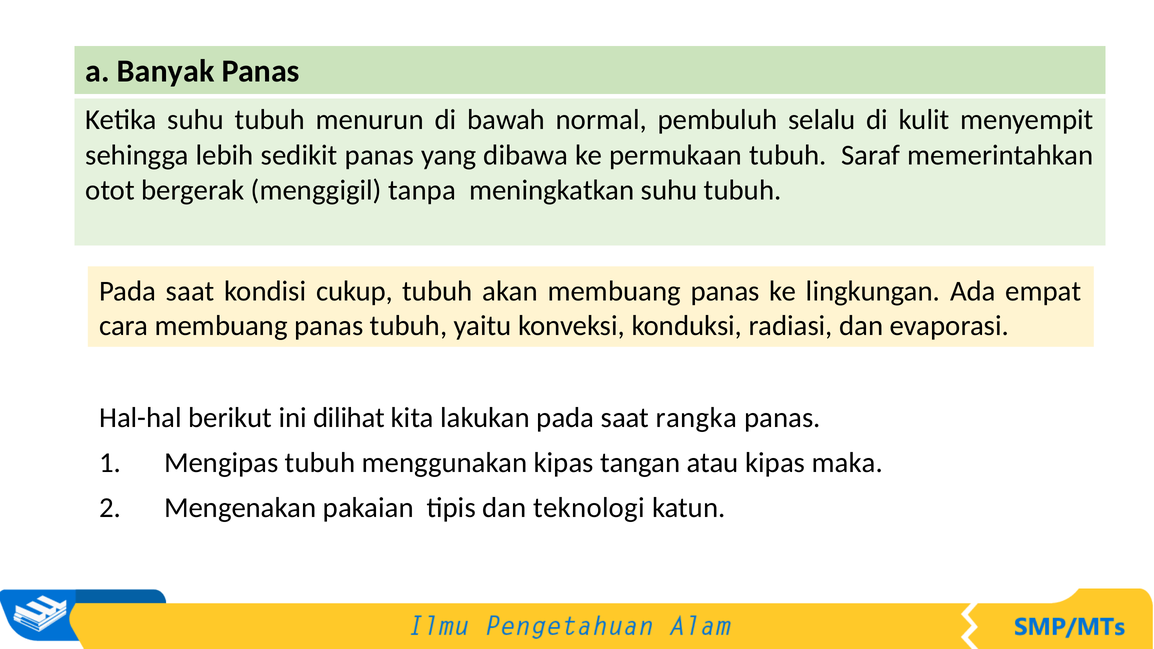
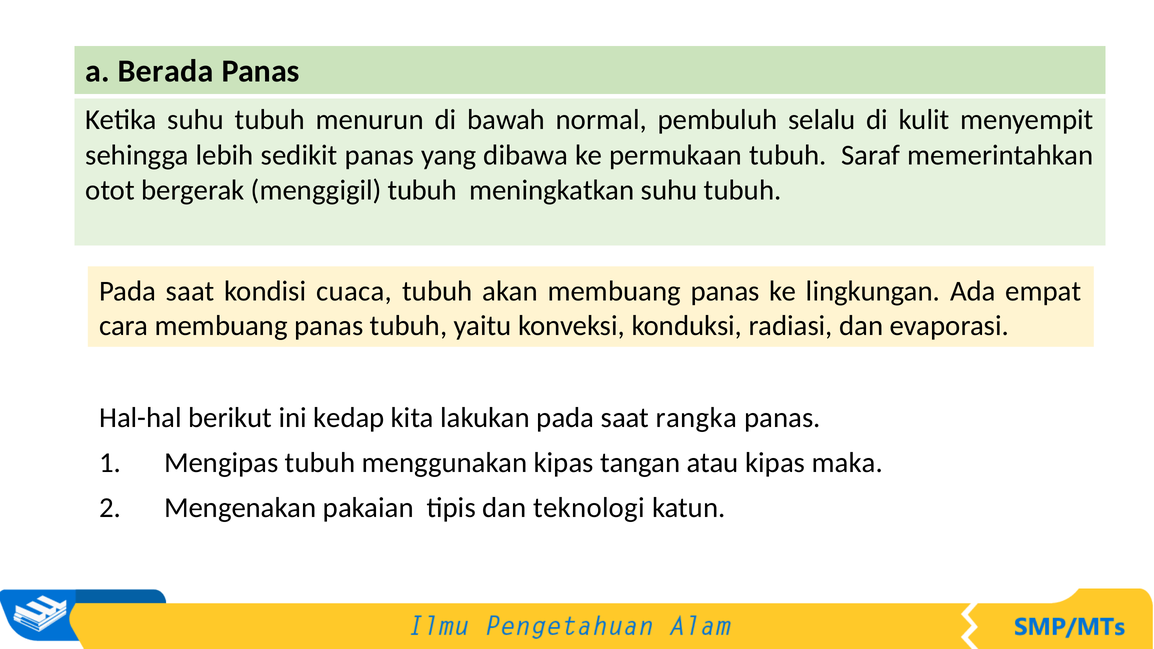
Banyak: Banyak -> Berada
menggigil tanpa: tanpa -> tubuh
cukup: cukup -> cuaca
dilihat: dilihat -> kedap
